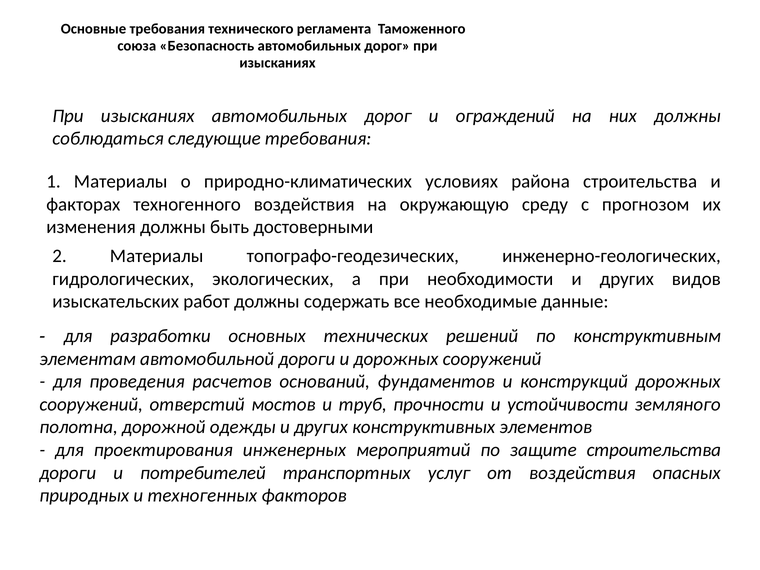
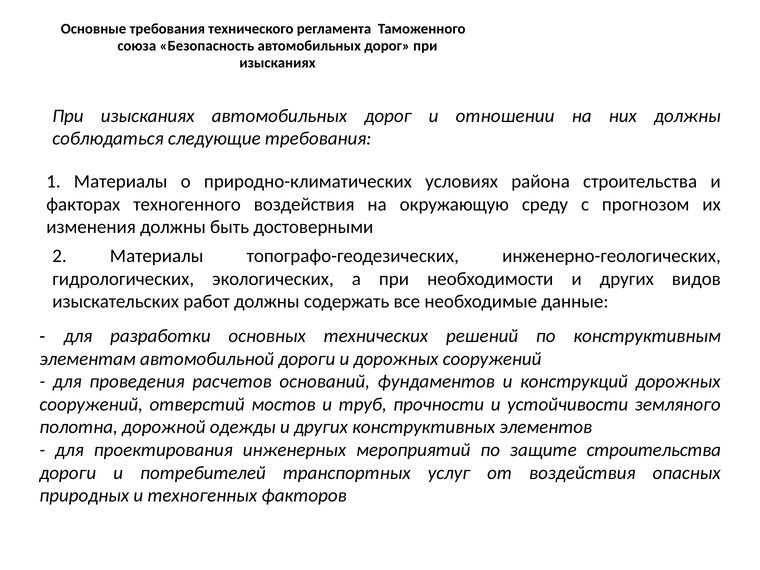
ограждений: ограждений -> отношении
